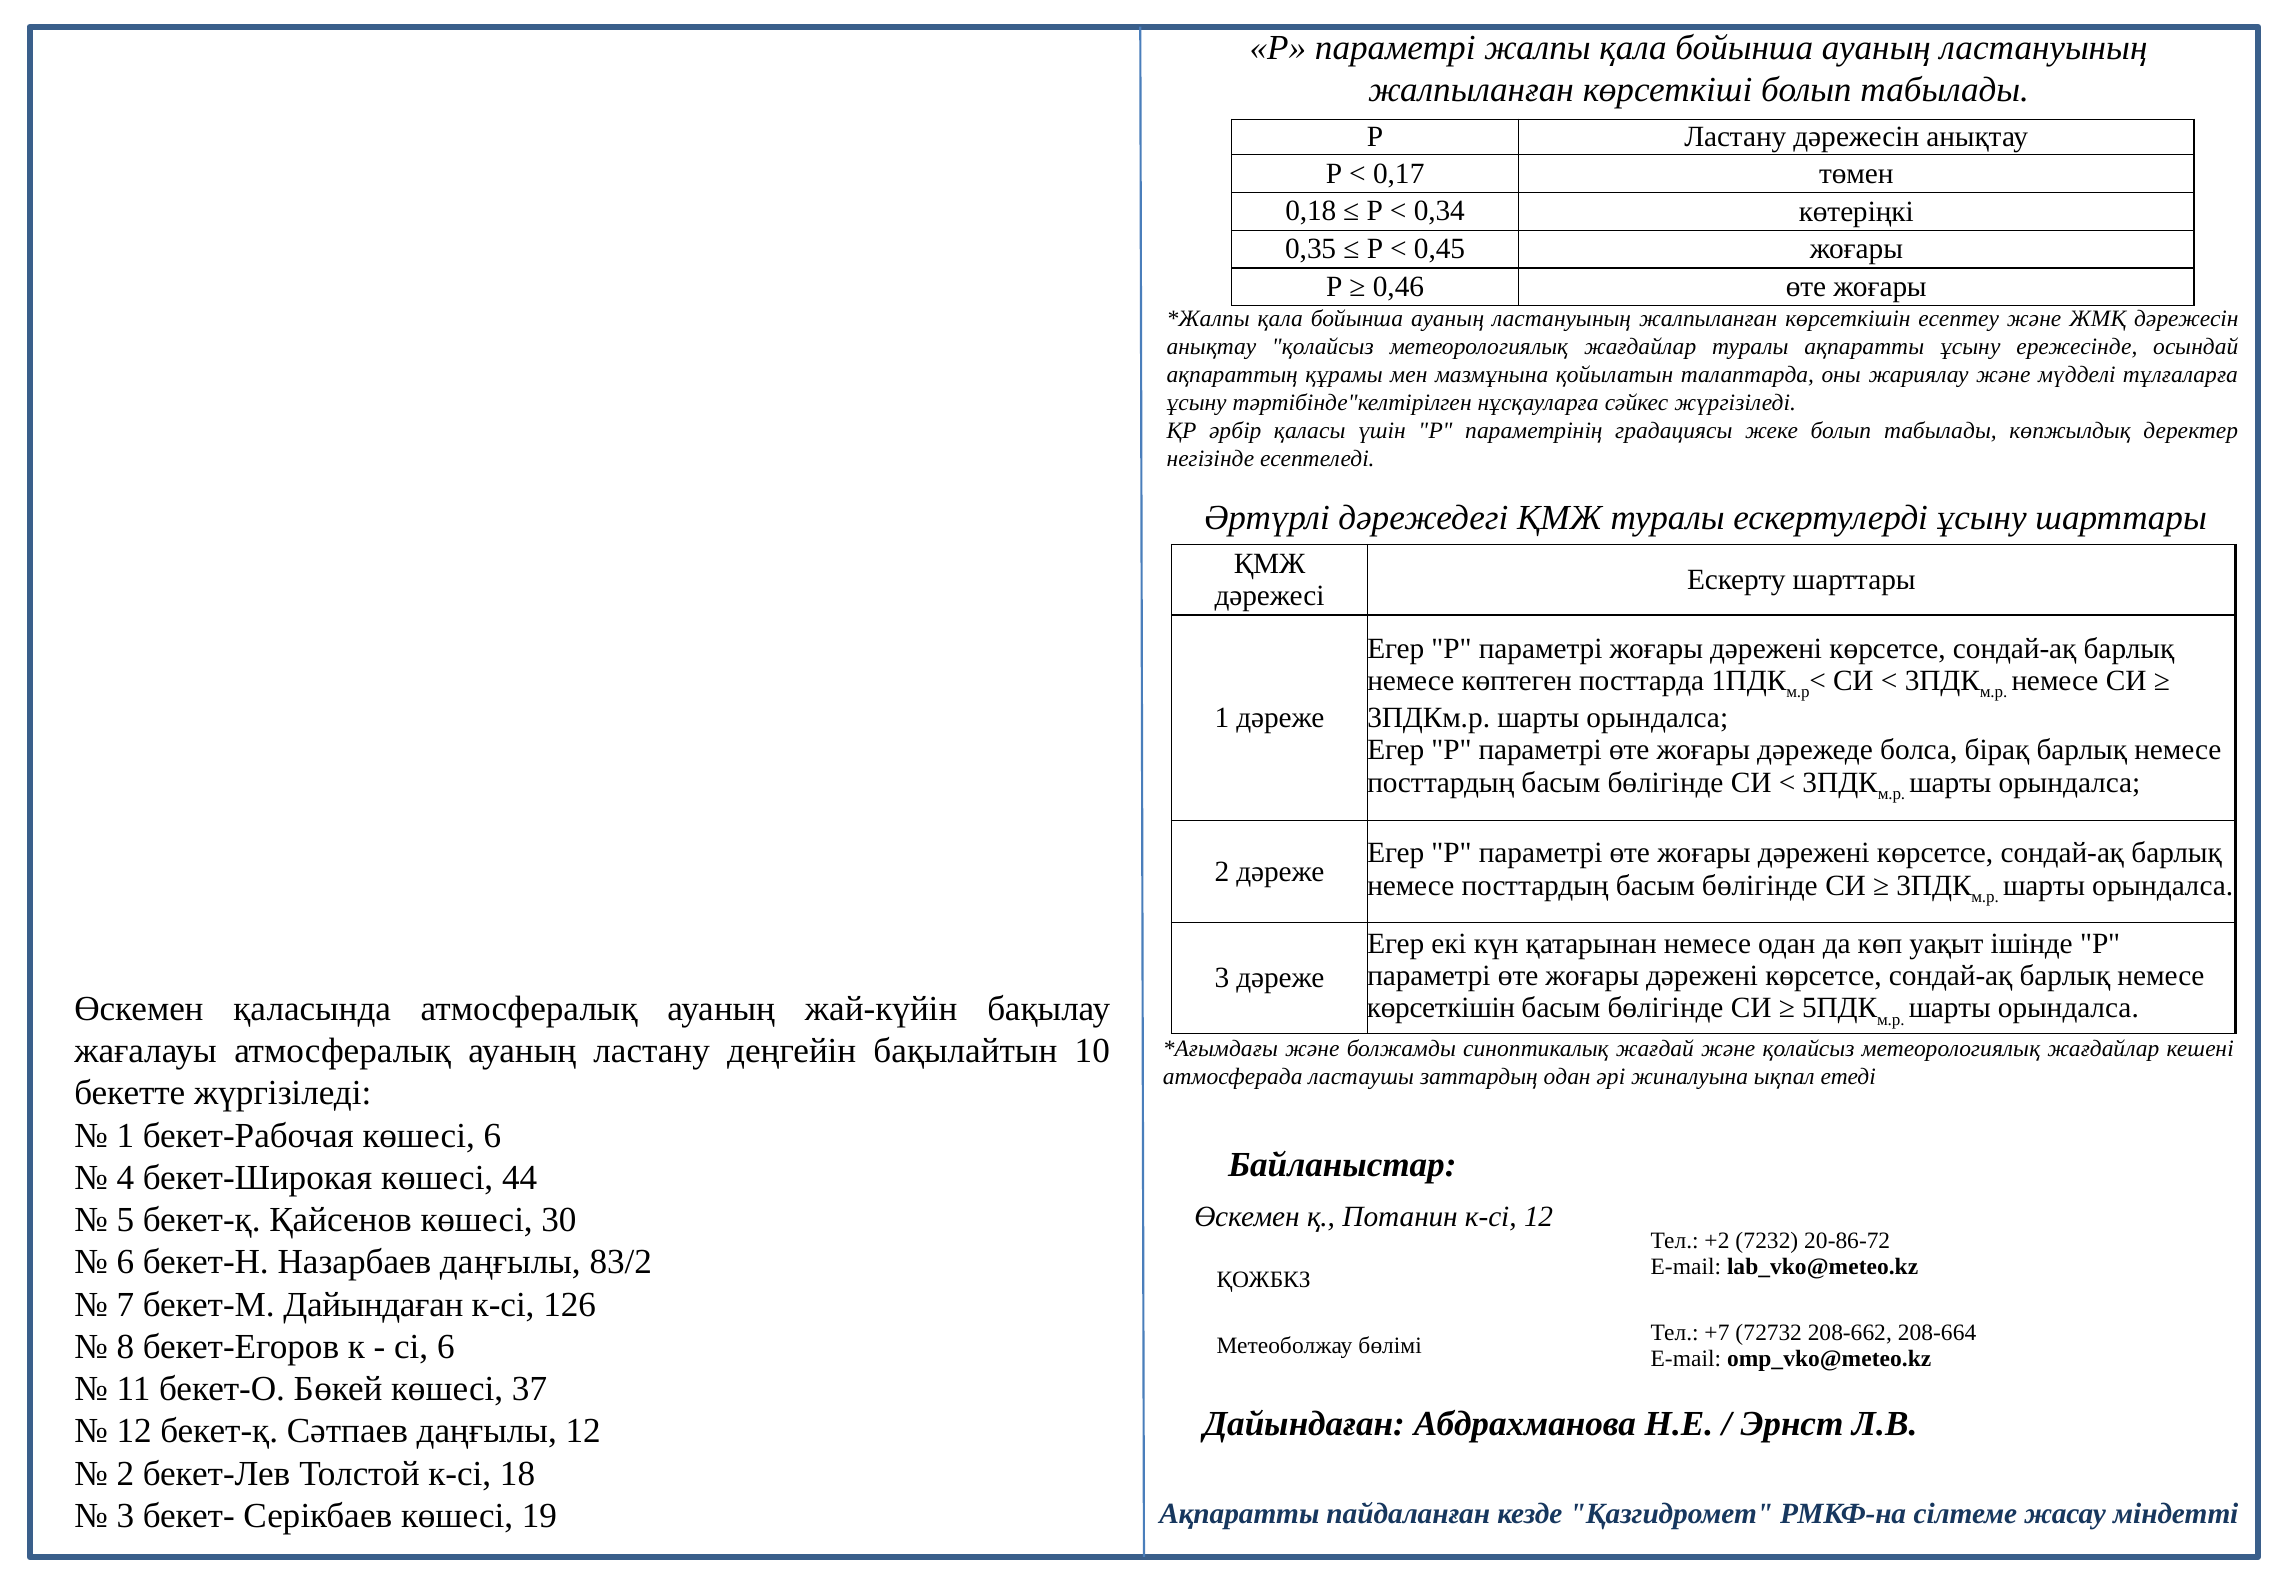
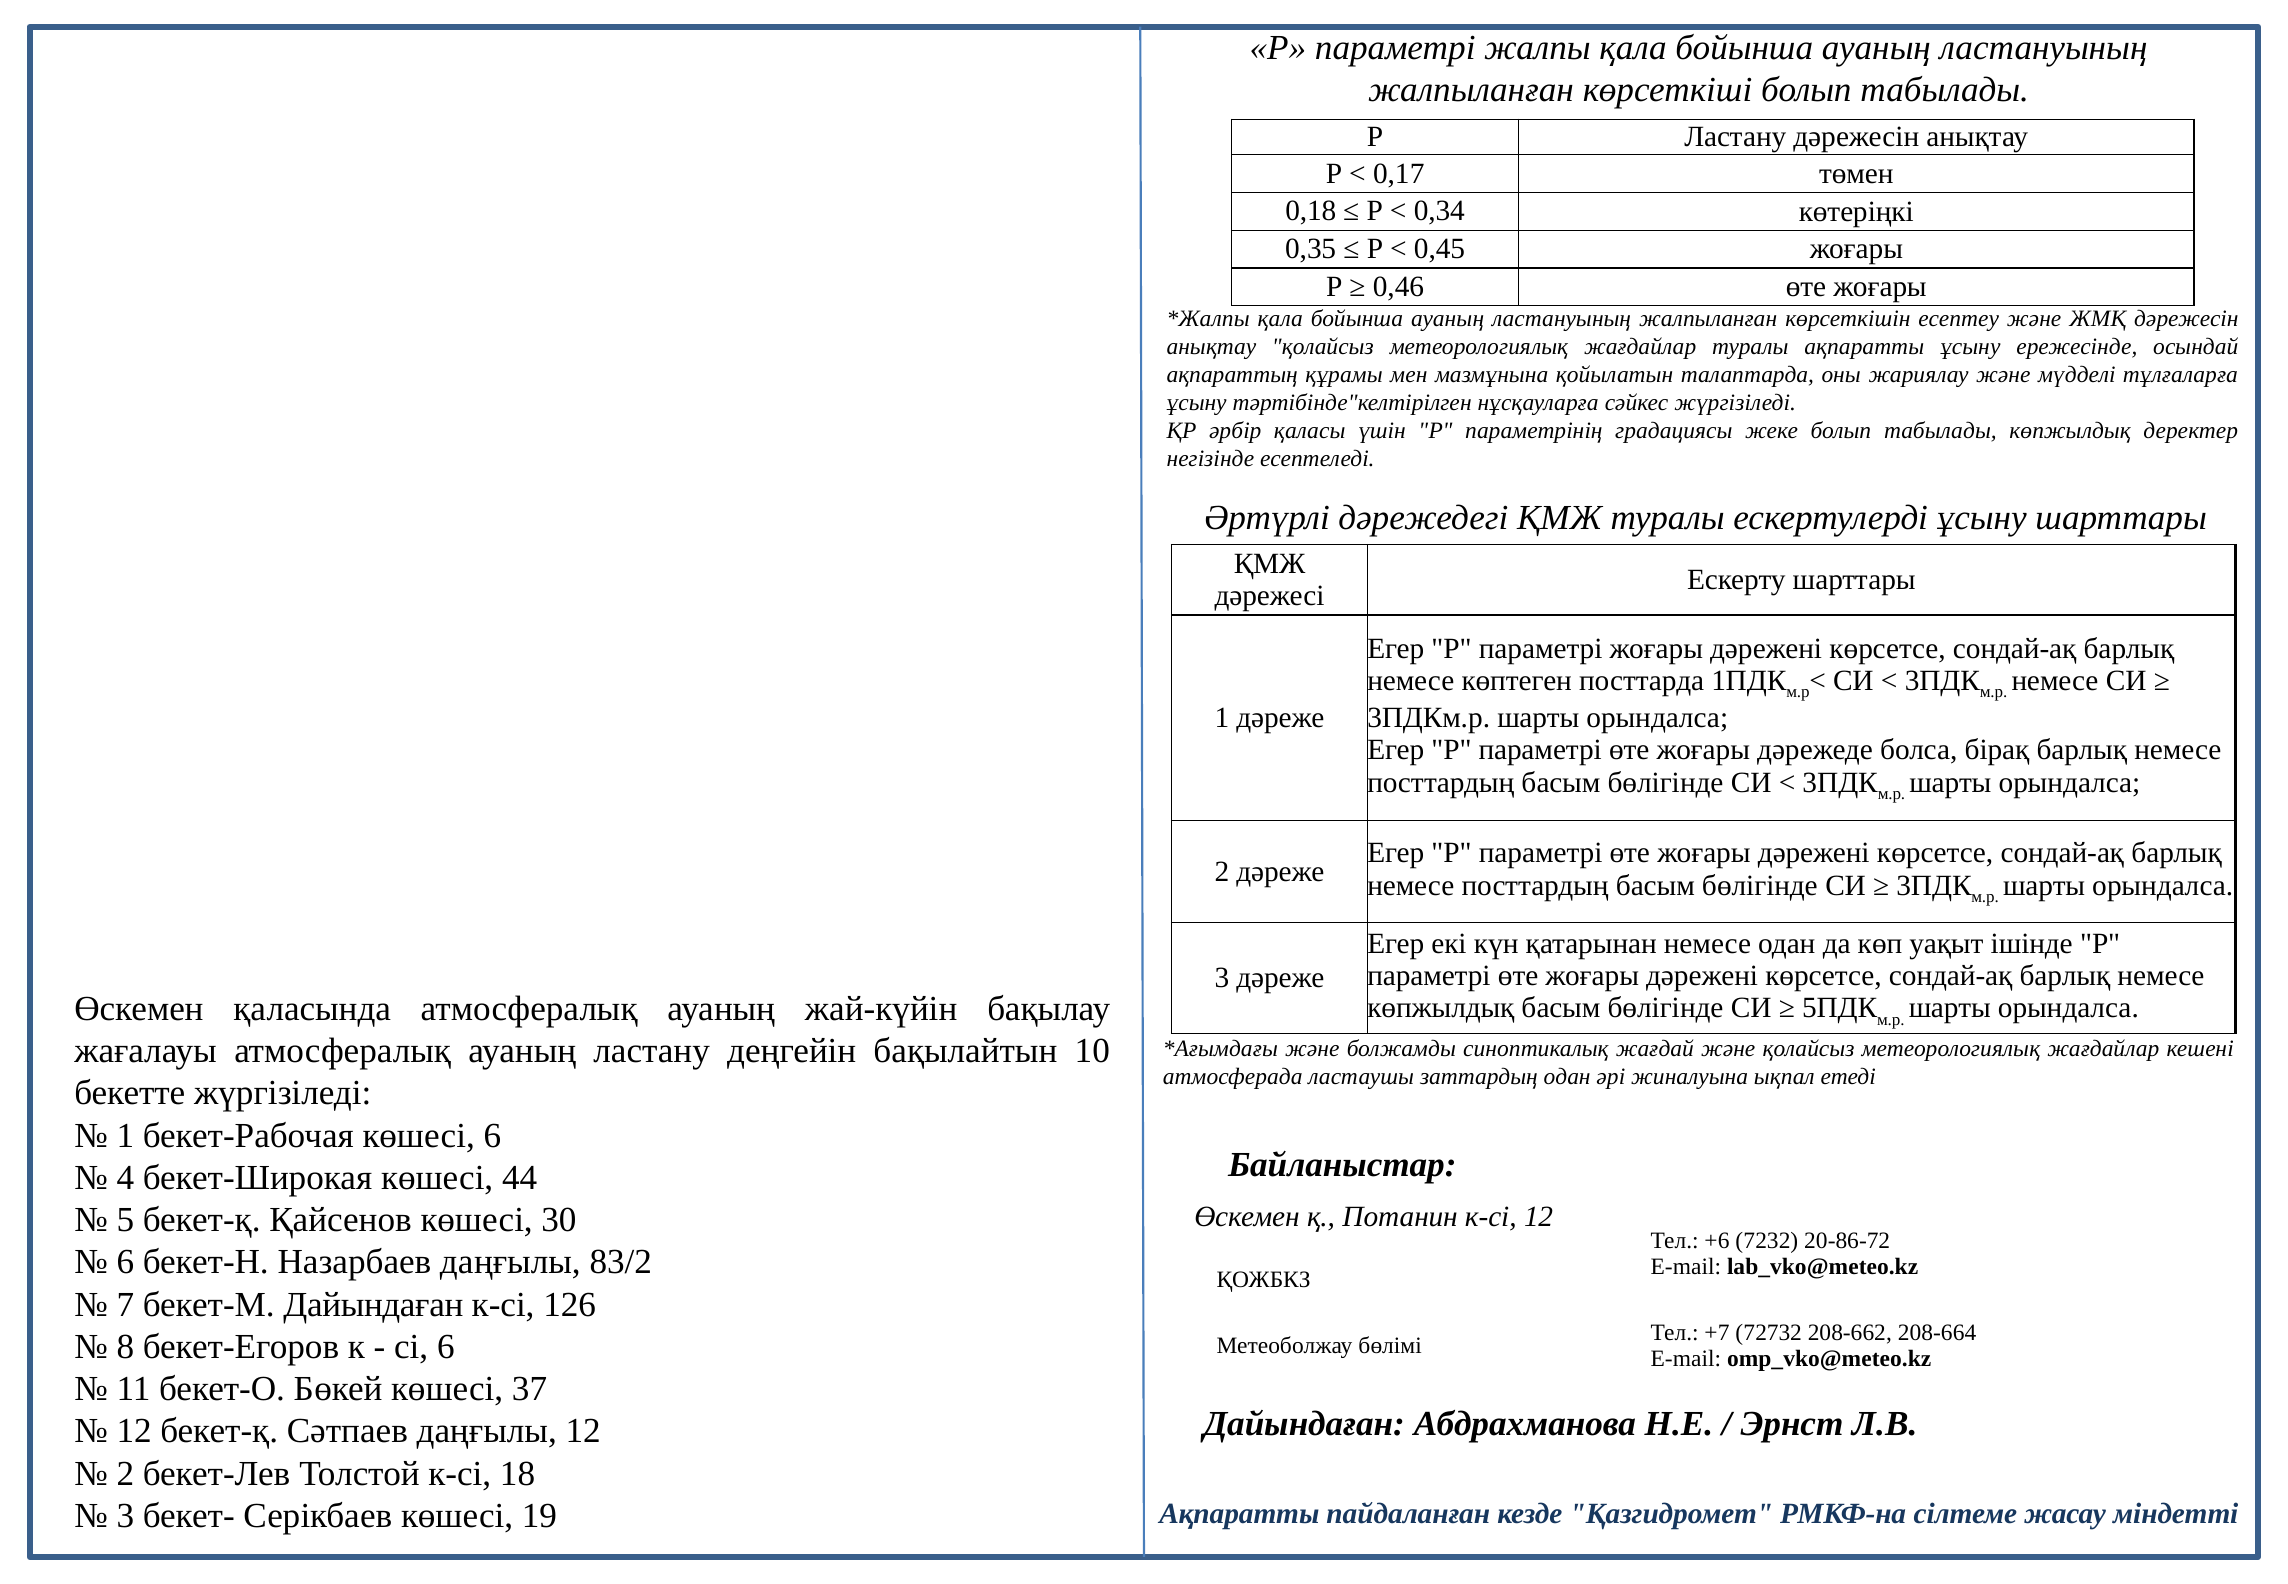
көрсеткішін at (1441, 1008): көрсеткішін -> көпжылдық
+2: +2 -> +6
